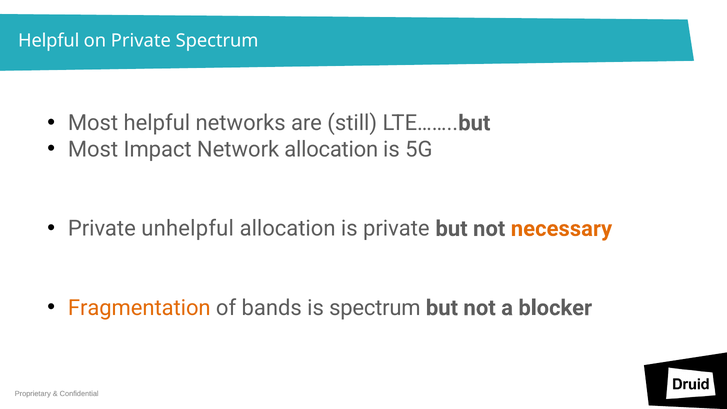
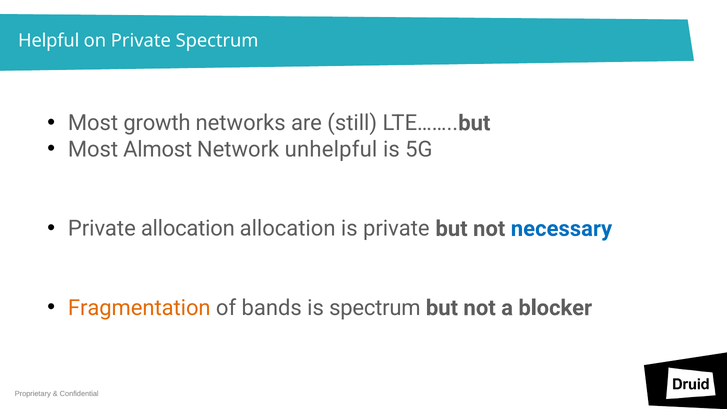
Most helpful: helpful -> growth
Impact: Impact -> Almost
Network allocation: allocation -> unhelpful
Private unhelpful: unhelpful -> allocation
necessary colour: orange -> blue
